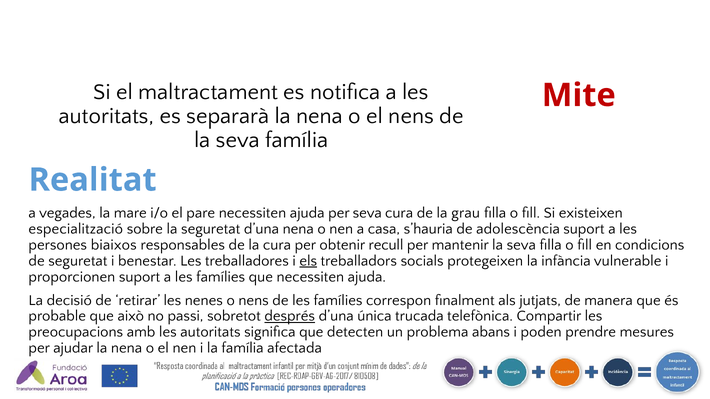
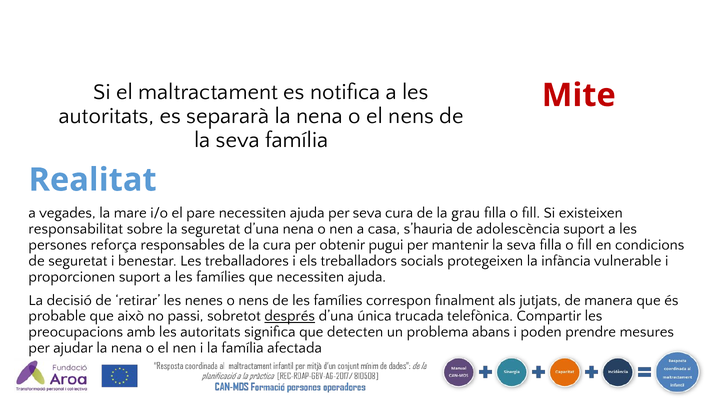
especialització: especialització -> responsabilitat
biaixos: biaixos -> reforça
recull: recull -> pugui
els underline: present -> none
